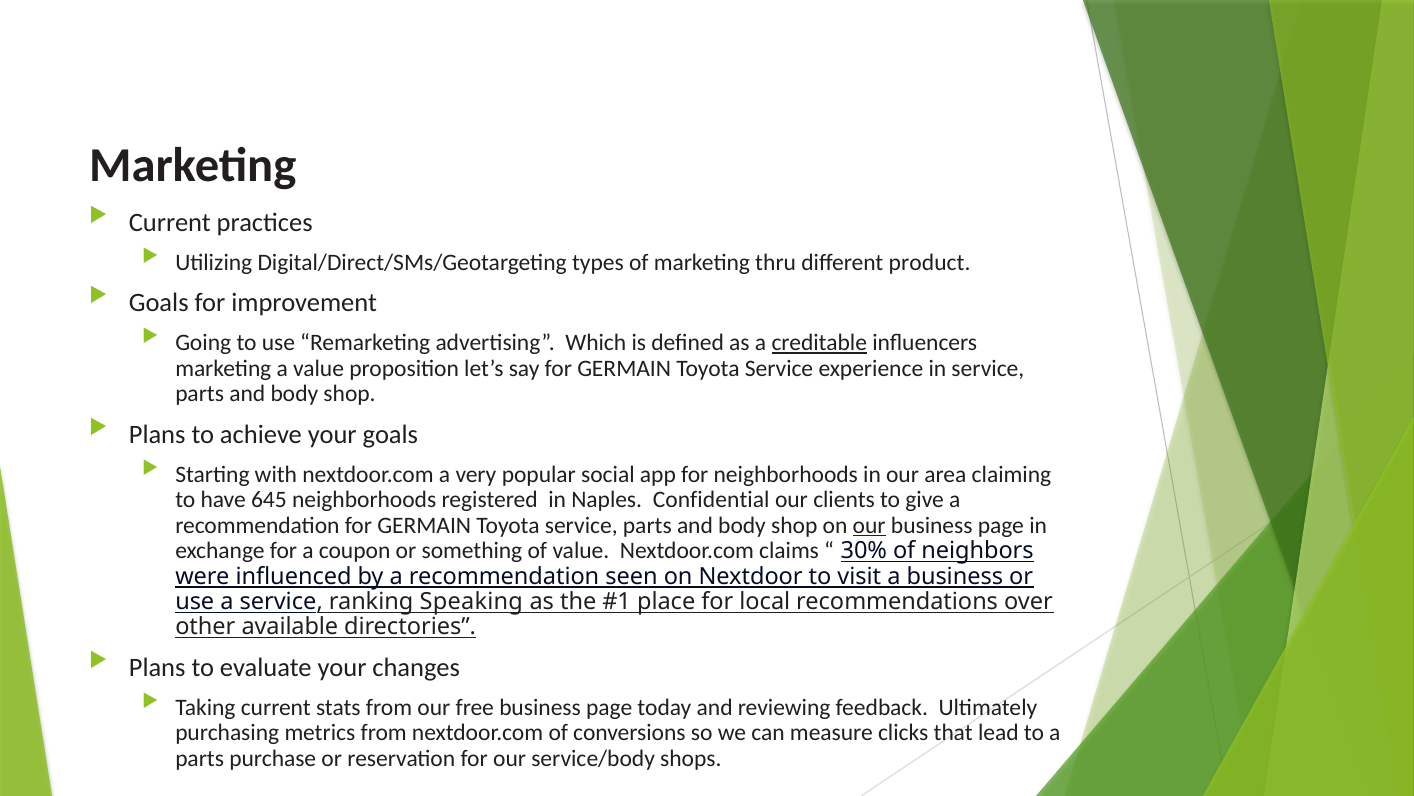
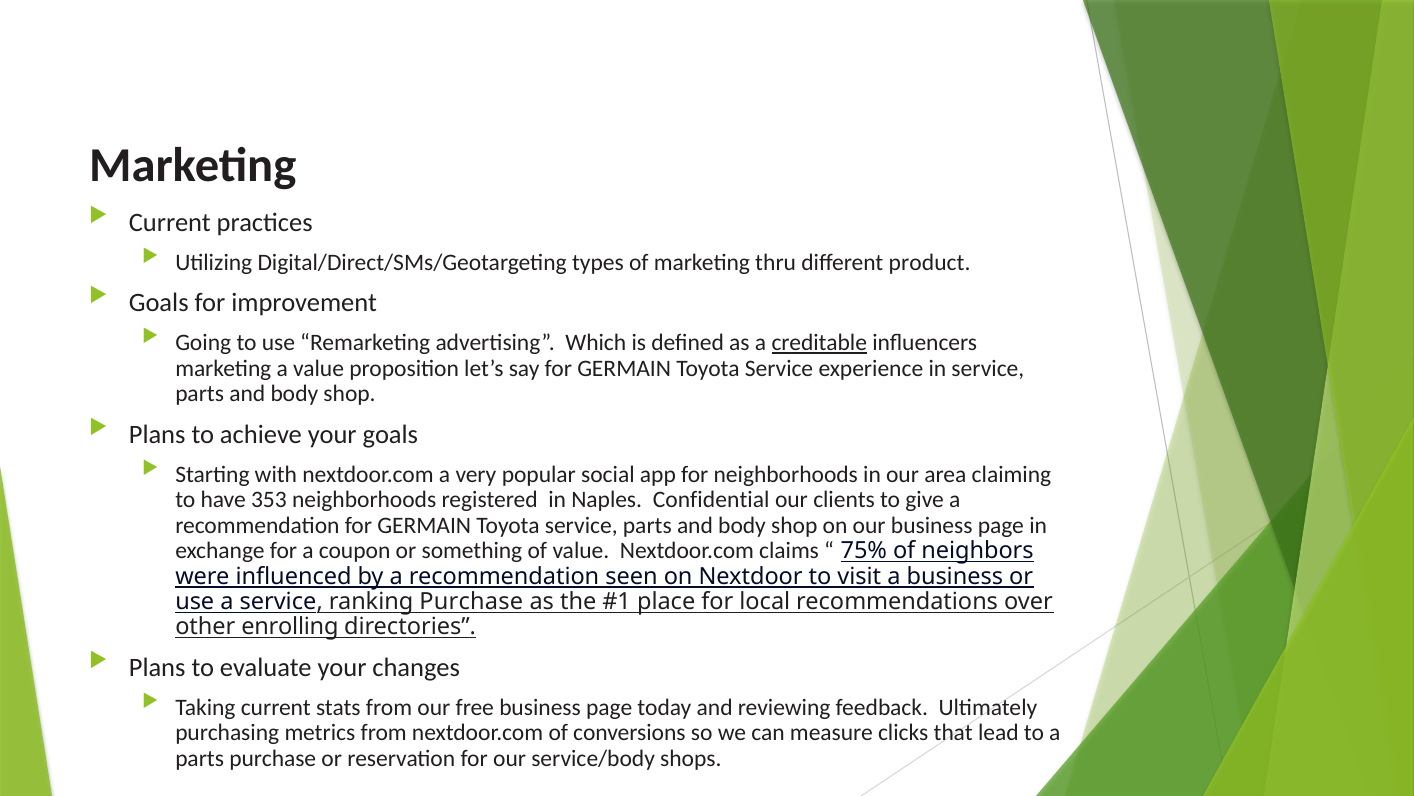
645: 645 -> 353
our at (869, 525) underline: present -> none
30%: 30% -> 75%
ranking Speaking: Speaking -> Purchase
available: available -> enrolling
